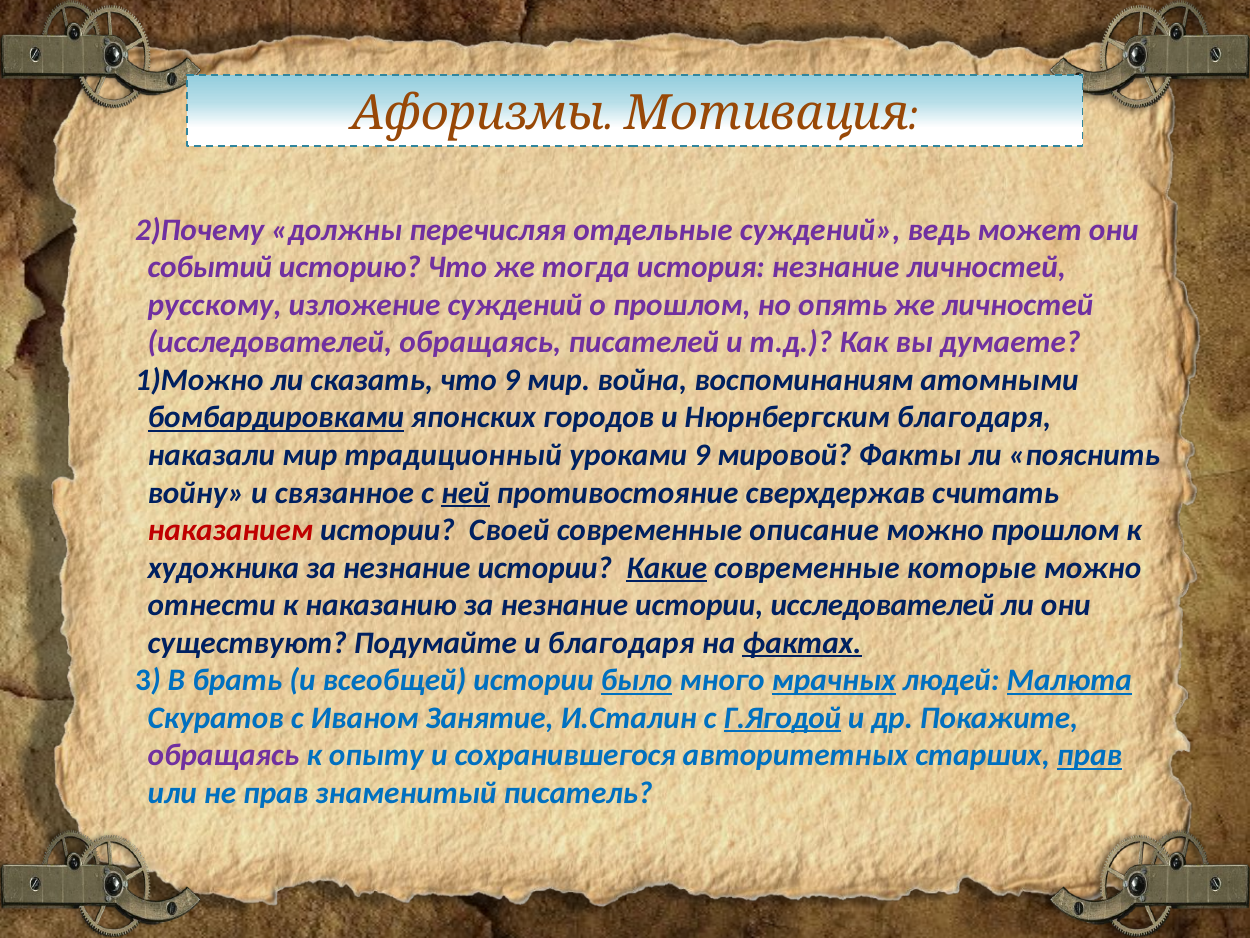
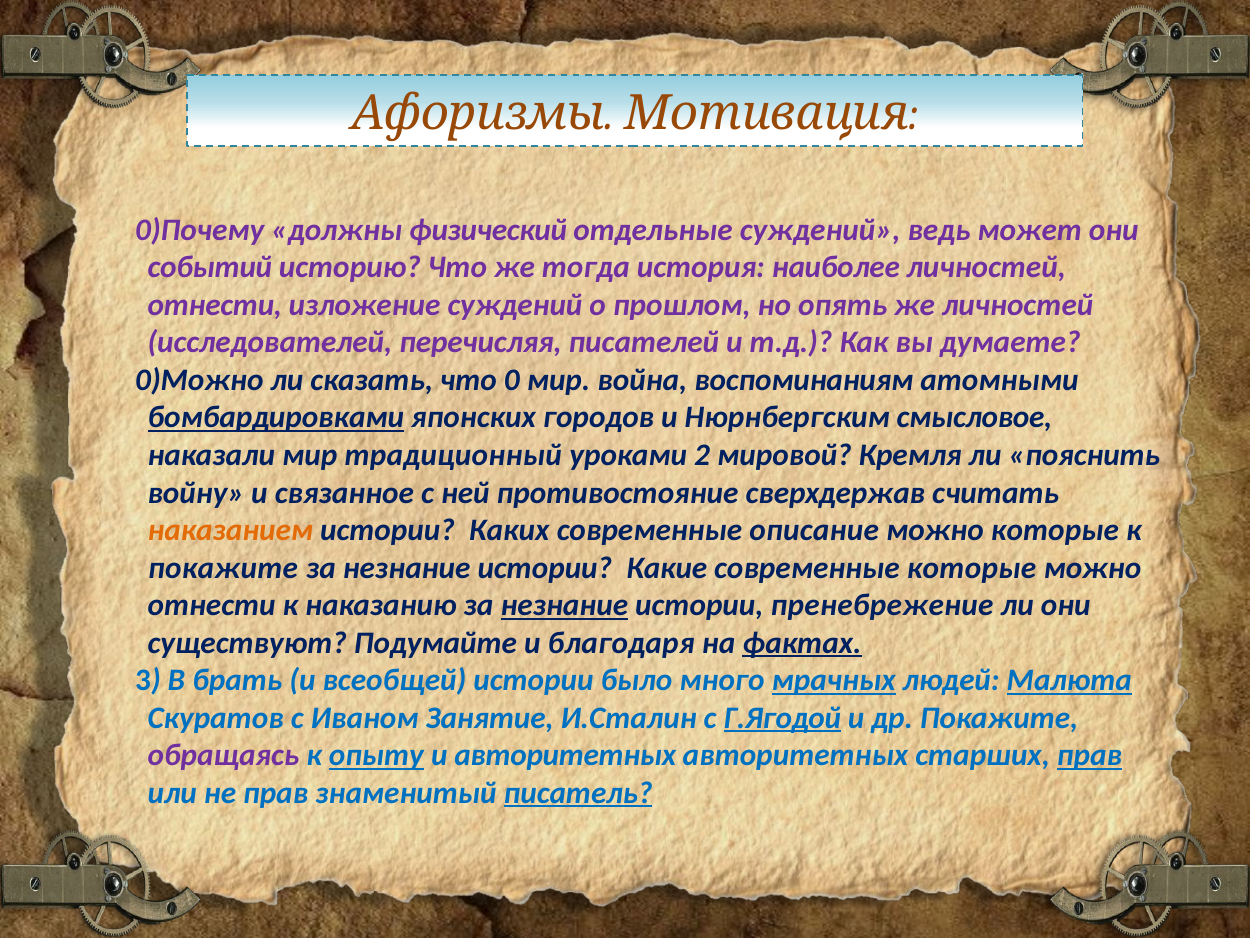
2)Почему: 2)Почему -> 0)Почему
перечисляя: перечисляя -> физический
история незнание: незнание -> наиболее
русскому at (215, 305): русскому -> отнести
исследователей обращаясь: обращаясь -> перечисляя
1)Можно: 1)Можно -> 0)Можно
что 9: 9 -> 0
Нюрнбергским благодаря: благодаря -> смысловое
уроками 9: 9 -> 2
Факты: Факты -> Кремля
ней underline: present -> none
наказанием colour: red -> orange
Своей: Своей -> Каких
можно прошлом: прошлом -> которые
художника at (223, 567): художника -> покажите
Какие underline: present -> none
незнание at (564, 605) underline: none -> present
истории исследователей: исследователей -> пренебрежение
было underline: present -> none
опыту underline: none -> present
и сохранившегося: сохранившегося -> авторитетных
писатель underline: none -> present
